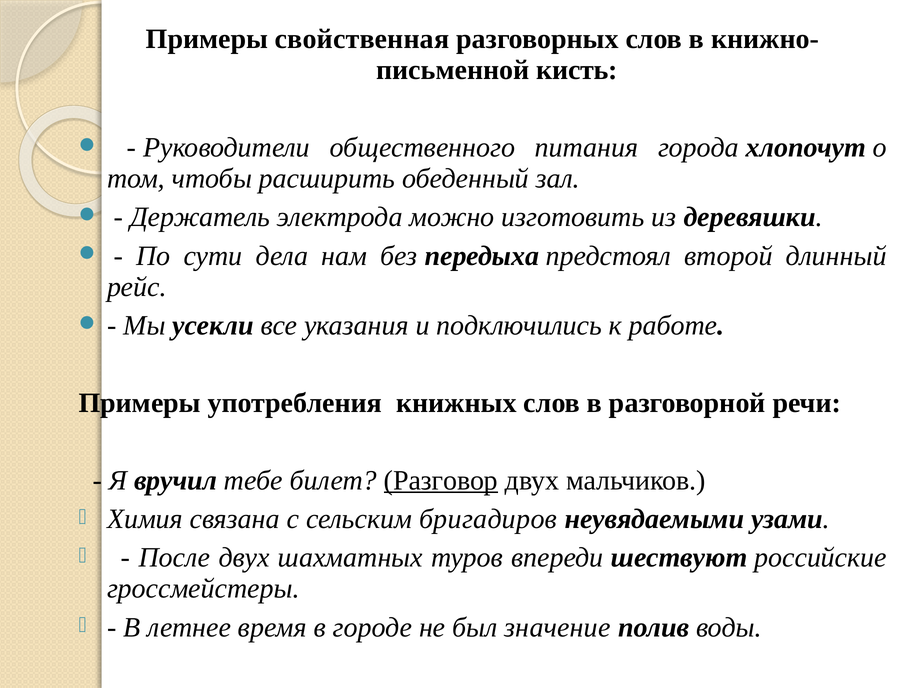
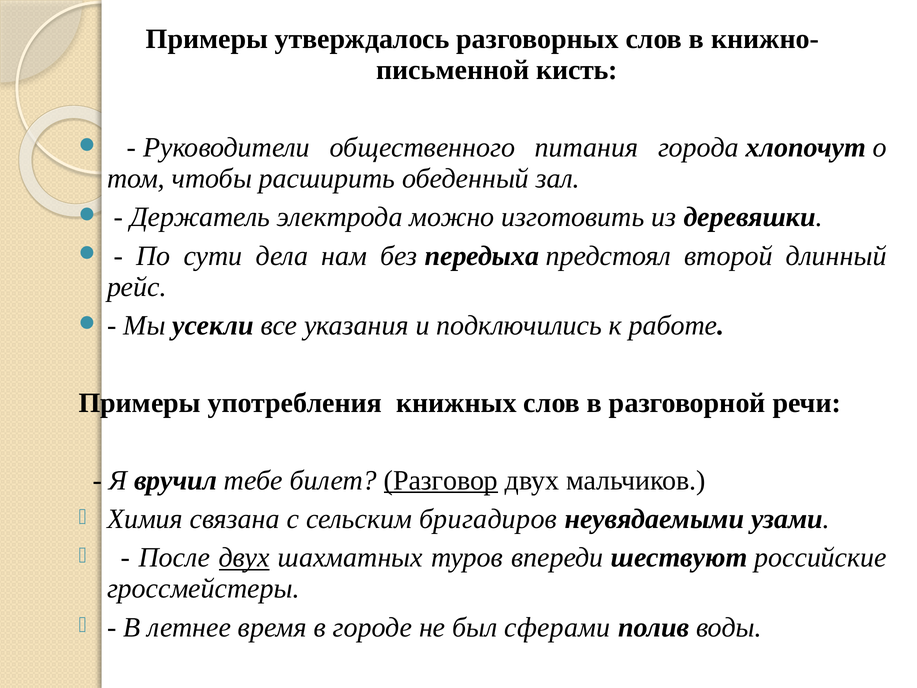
свойственная: свойственная -> утверждалось
двух at (244, 557) underline: none -> present
значение: значение -> сферами
